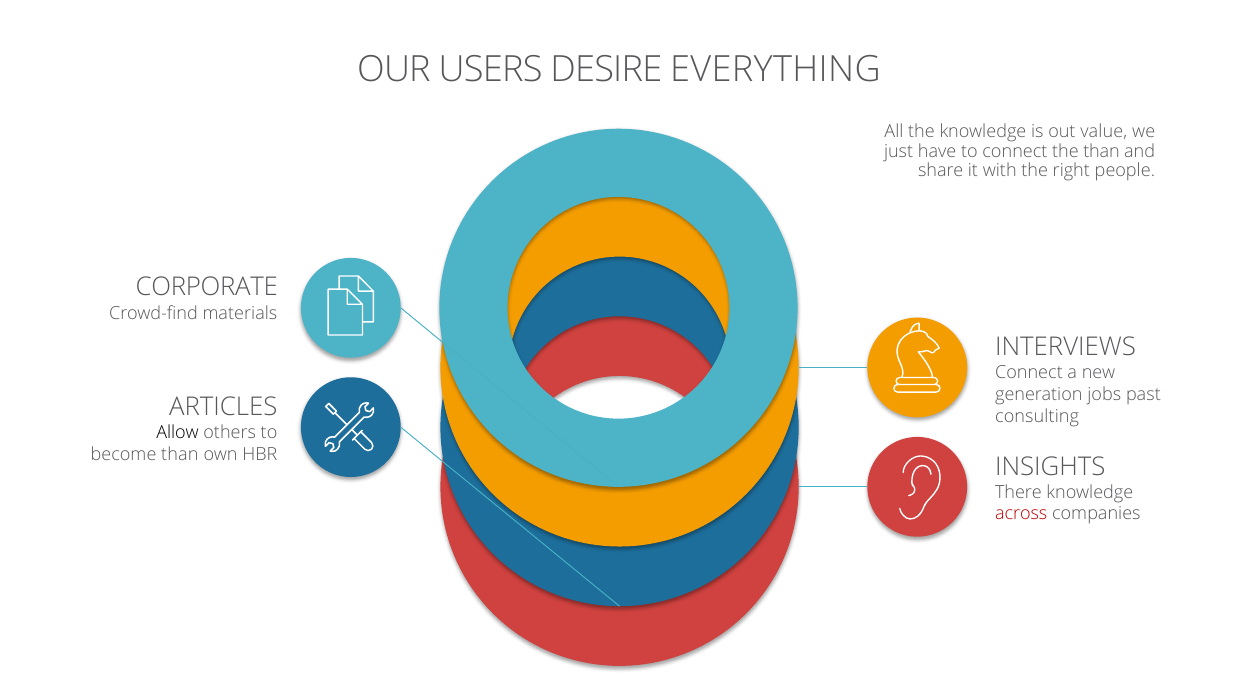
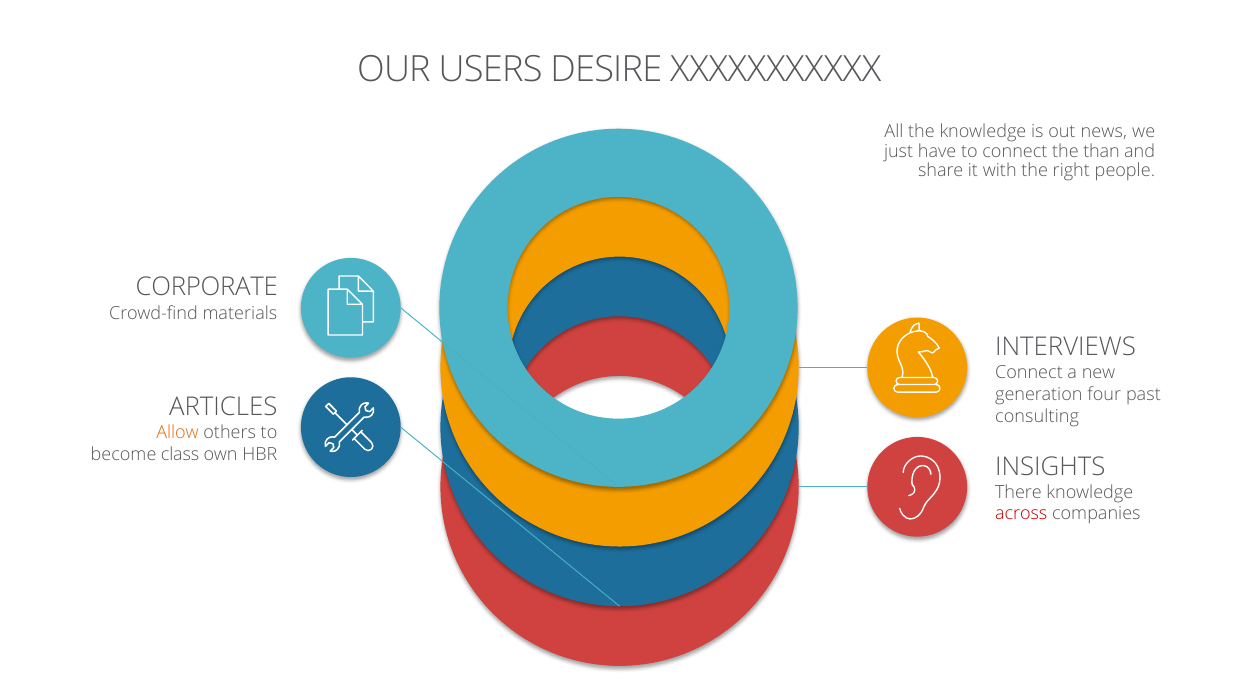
EVERYTHING: EVERYTHING -> XXXXXXXXXXX
value: value -> news
jobs: jobs -> four
Allow colour: black -> orange
become than: than -> class
